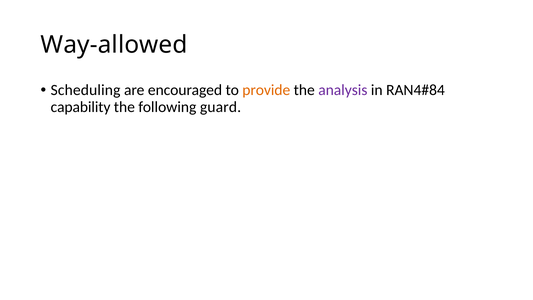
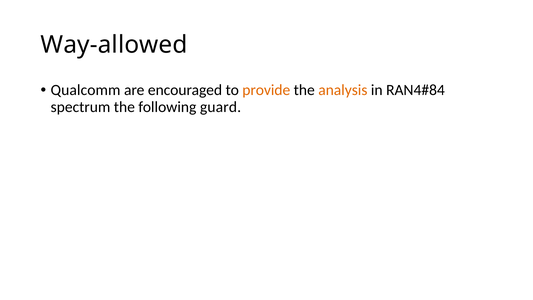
Scheduling: Scheduling -> Qualcomm
analysis colour: purple -> orange
capability: capability -> spectrum
